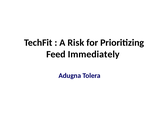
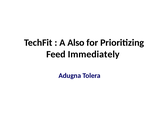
Risk: Risk -> Also
